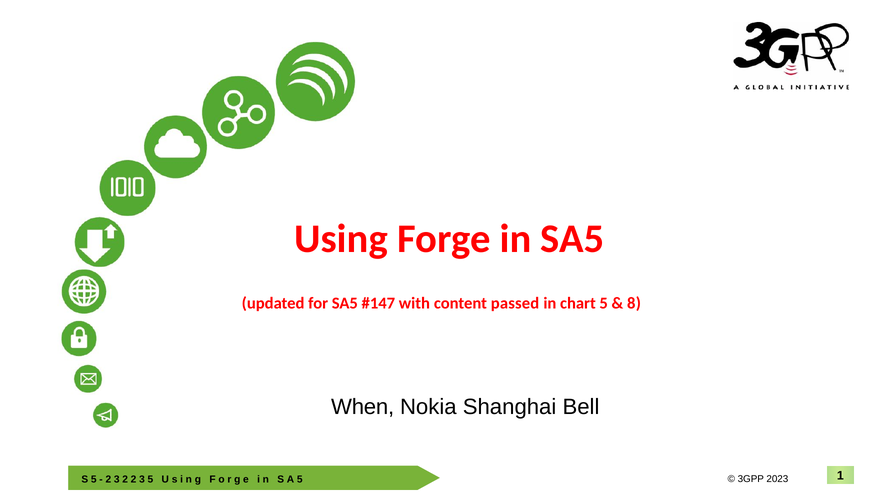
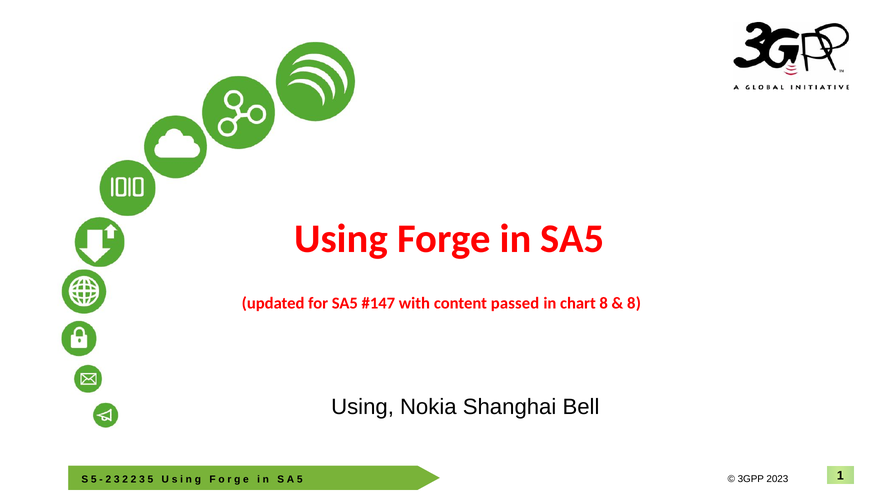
chart 5: 5 -> 8
When at (363, 407): When -> Using
